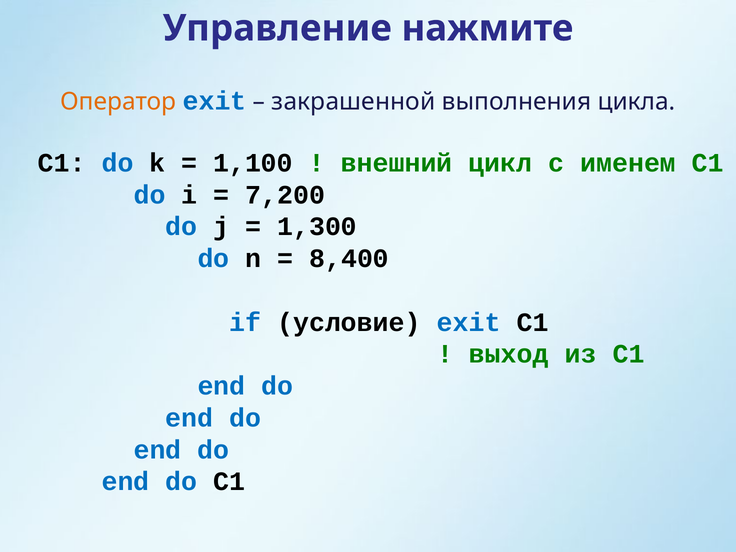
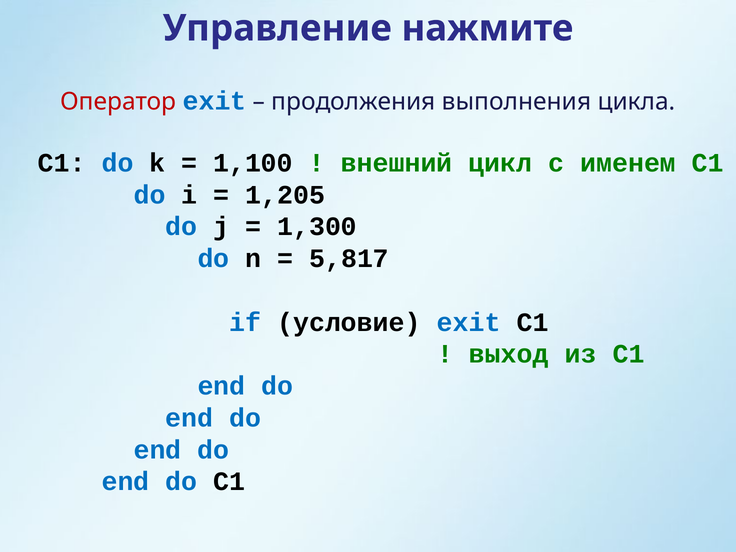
Оператор colour: orange -> red
закрашенной: закрашенной -> продолжения
7,200: 7,200 -> 1,205
8,400: 8,400 -> 5,817
